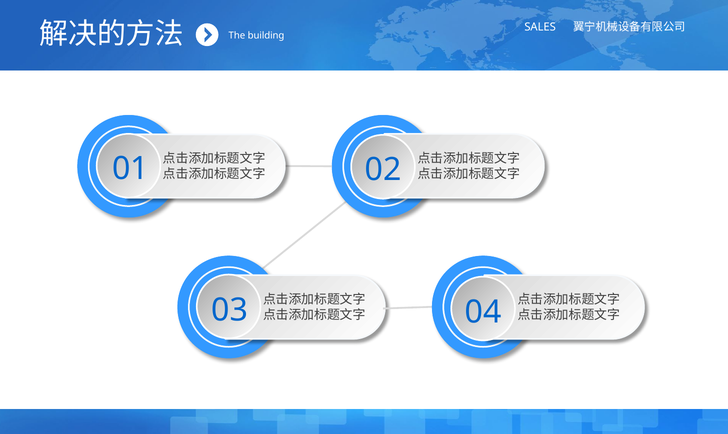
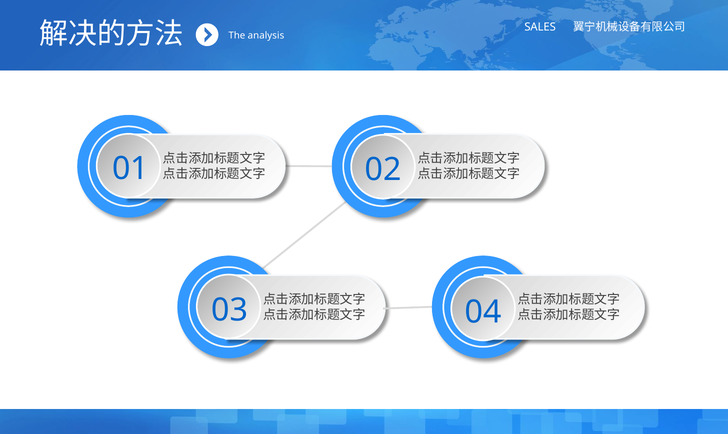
building: building -> analysis
